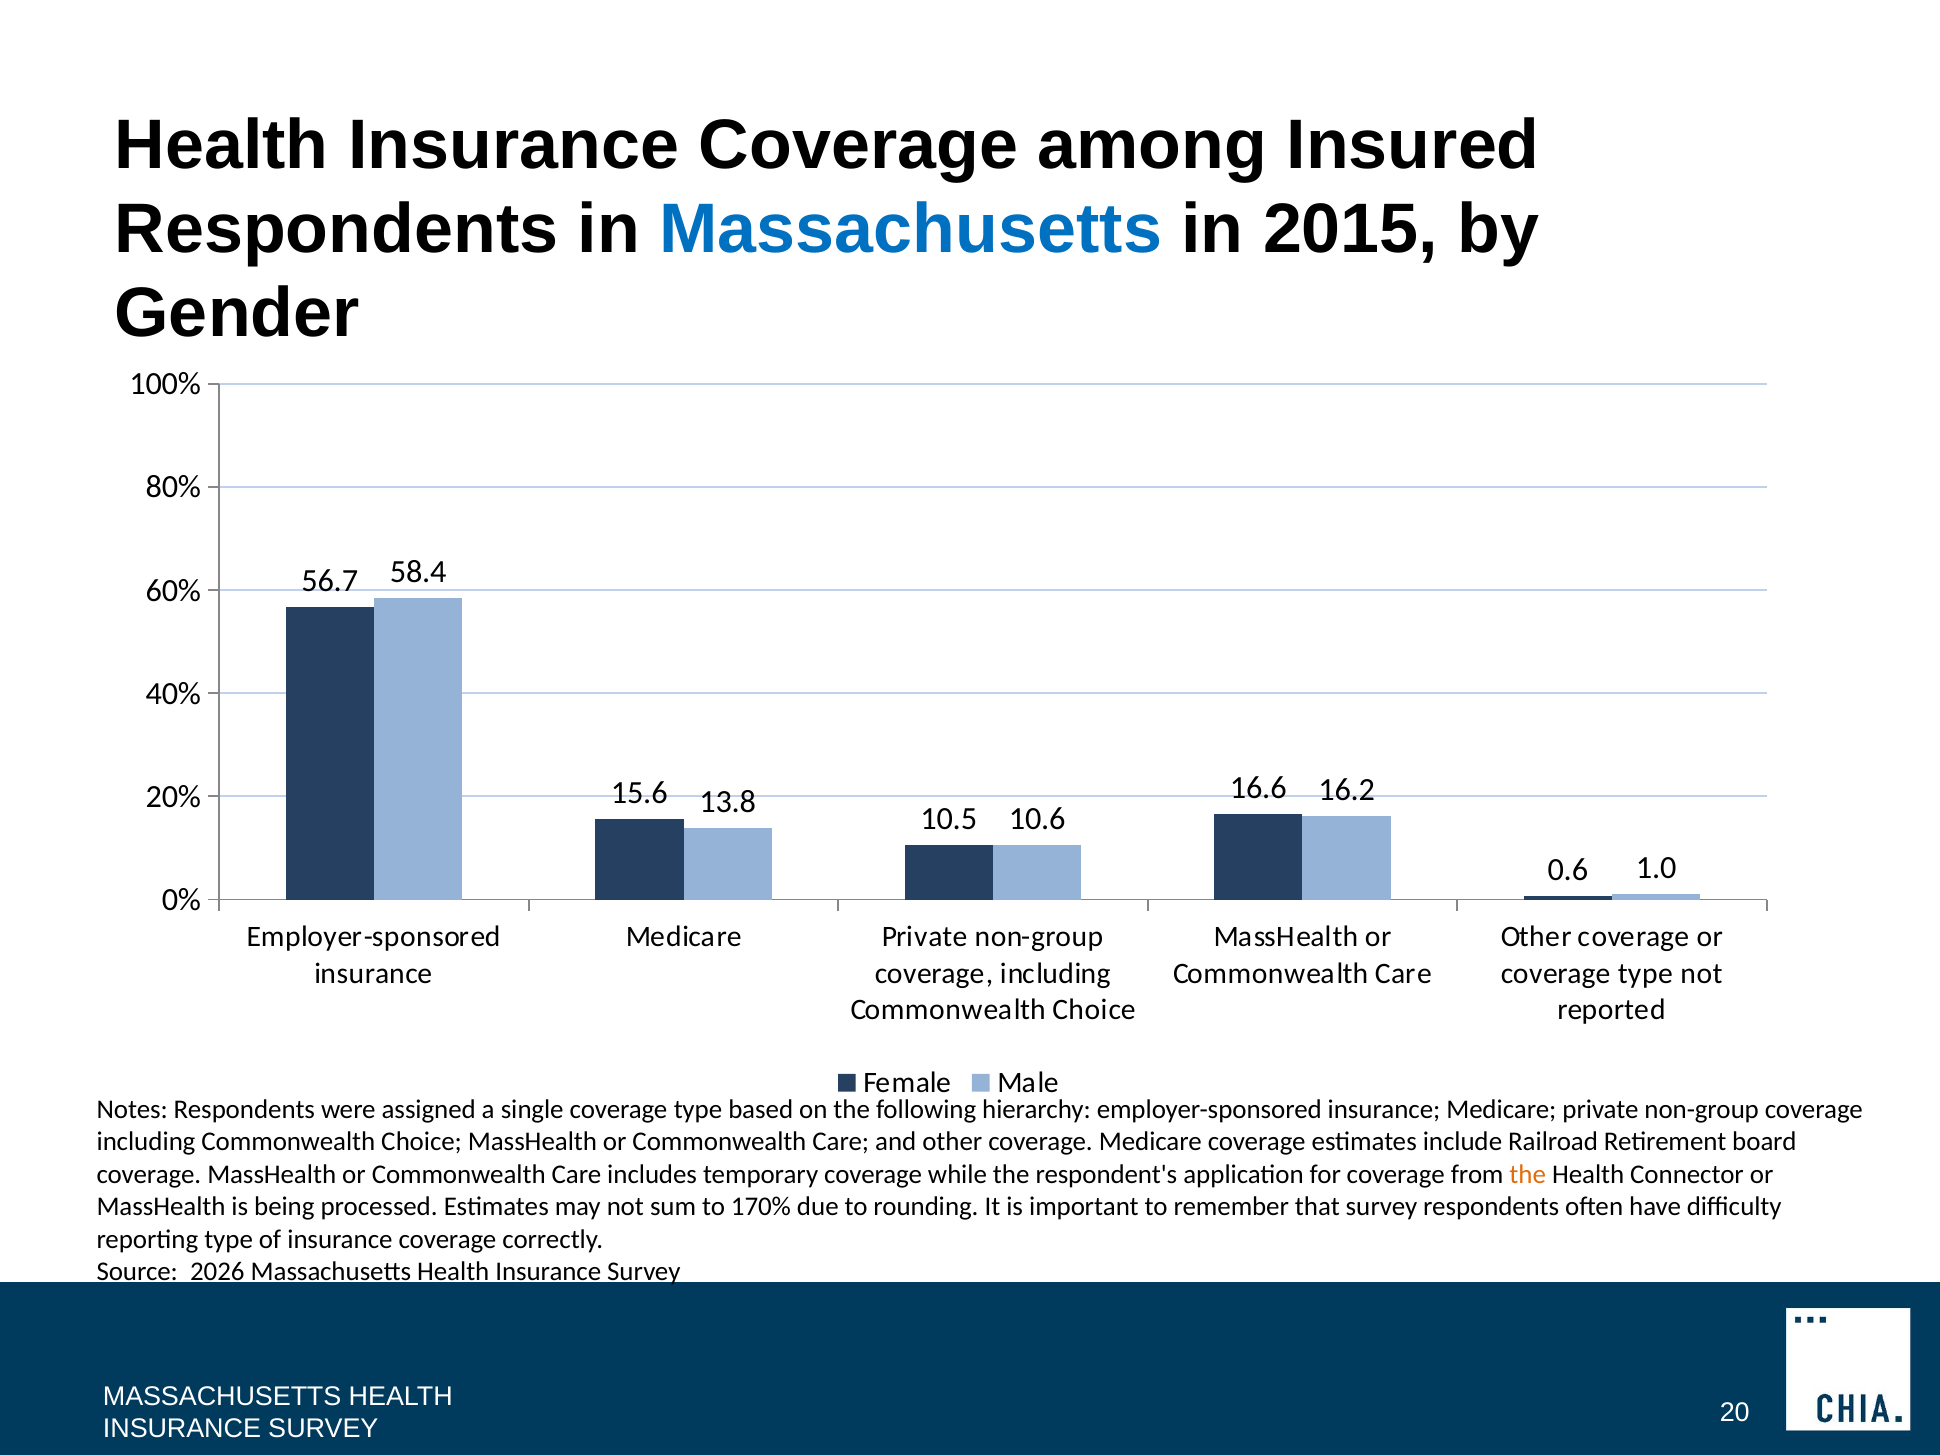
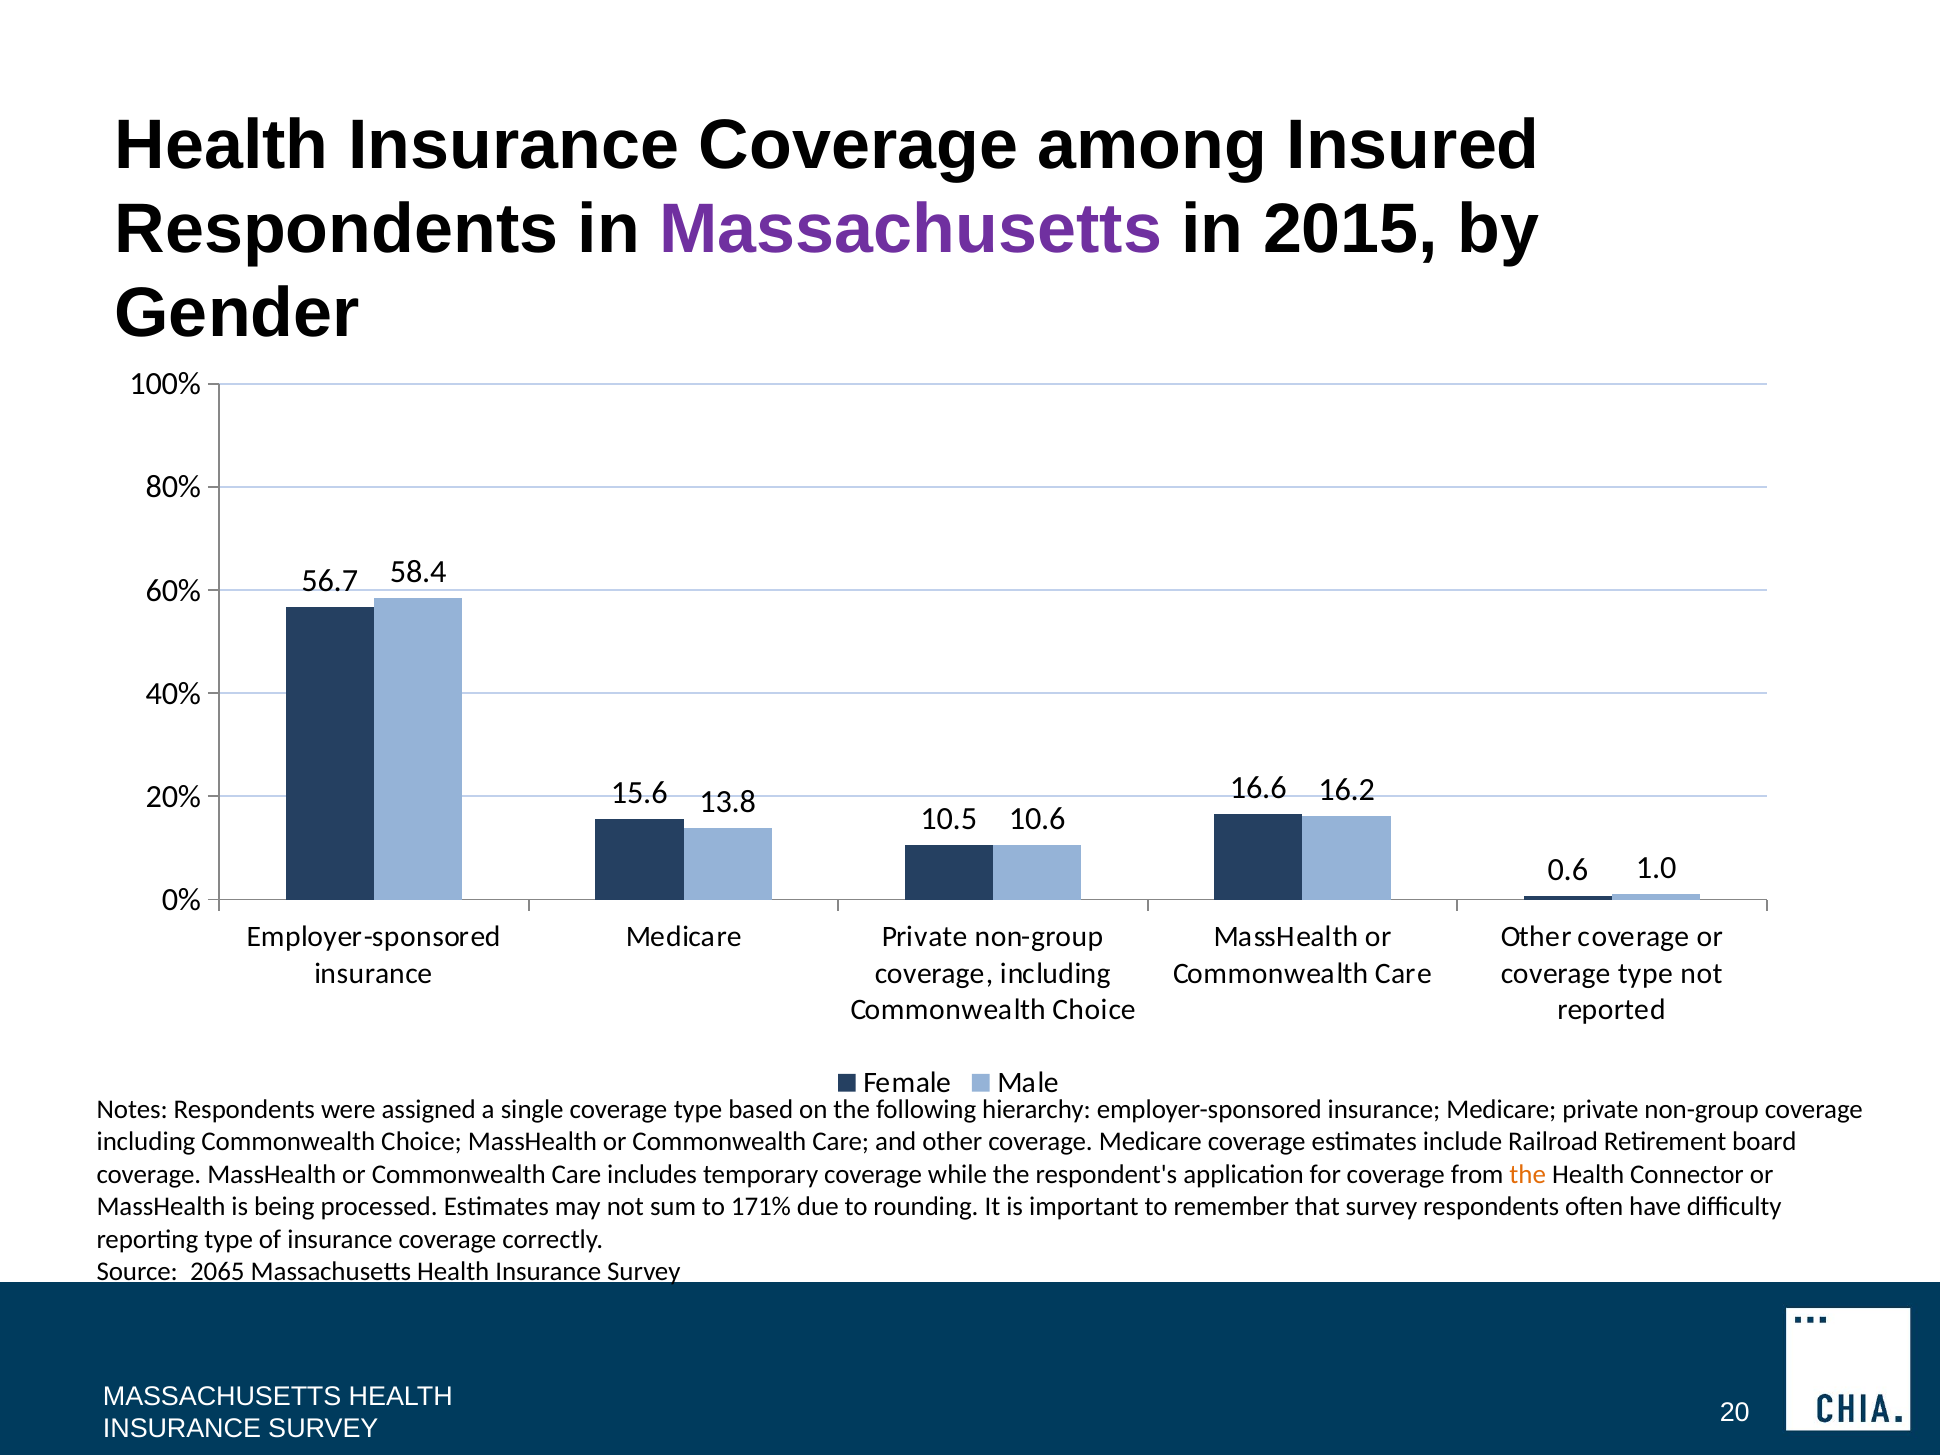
Massachusetts at (911, 229) colour: blue -> purple
170%: 170% -> 171%
2026: 2026 -> 2065
